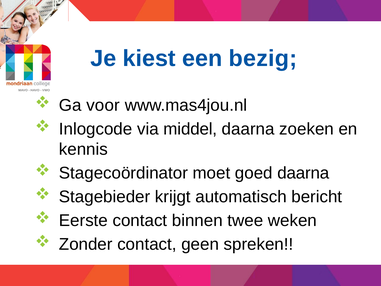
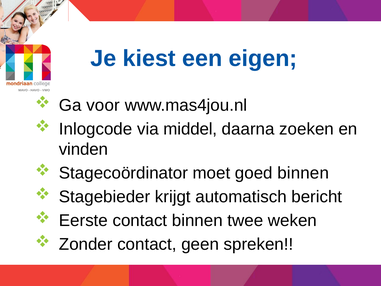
bezig: bezig -> eigen
kennis: kennis -> vinden
goed daarna: daarna -> binnen
